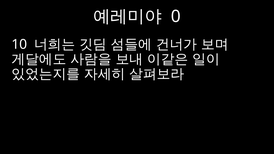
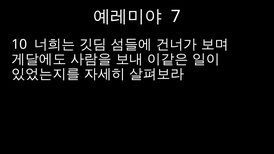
0: 0 -> 7
